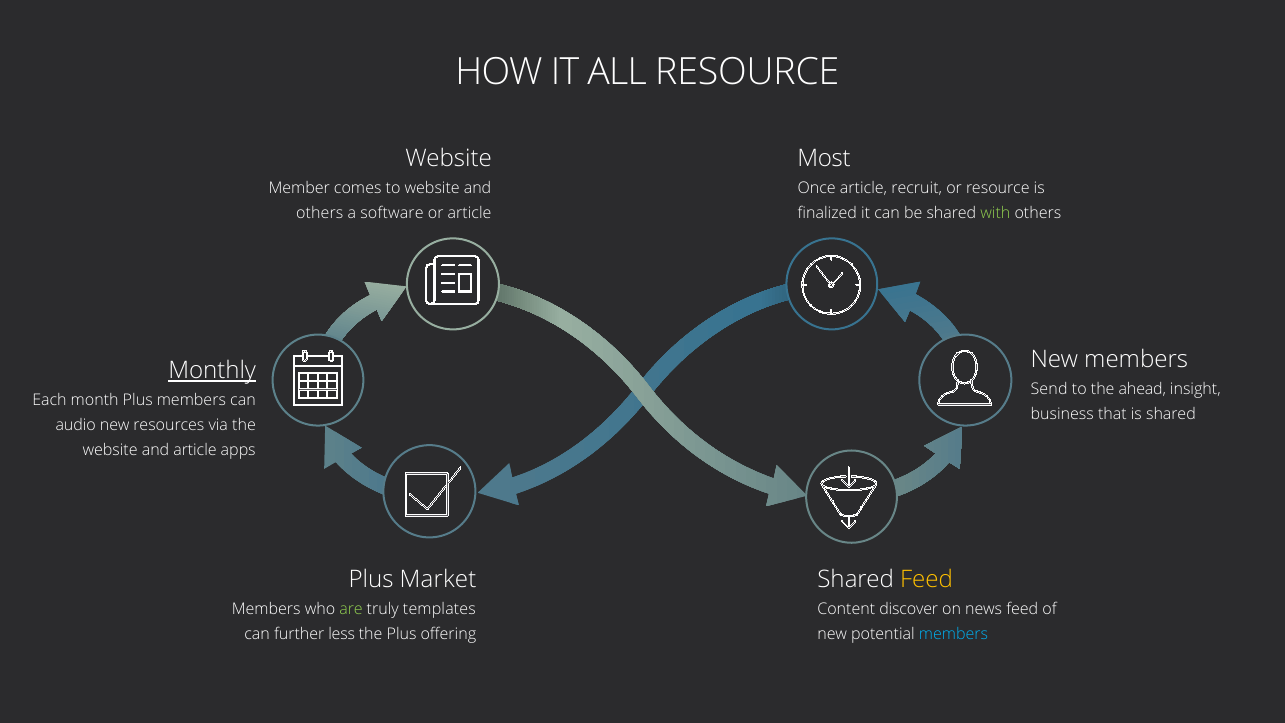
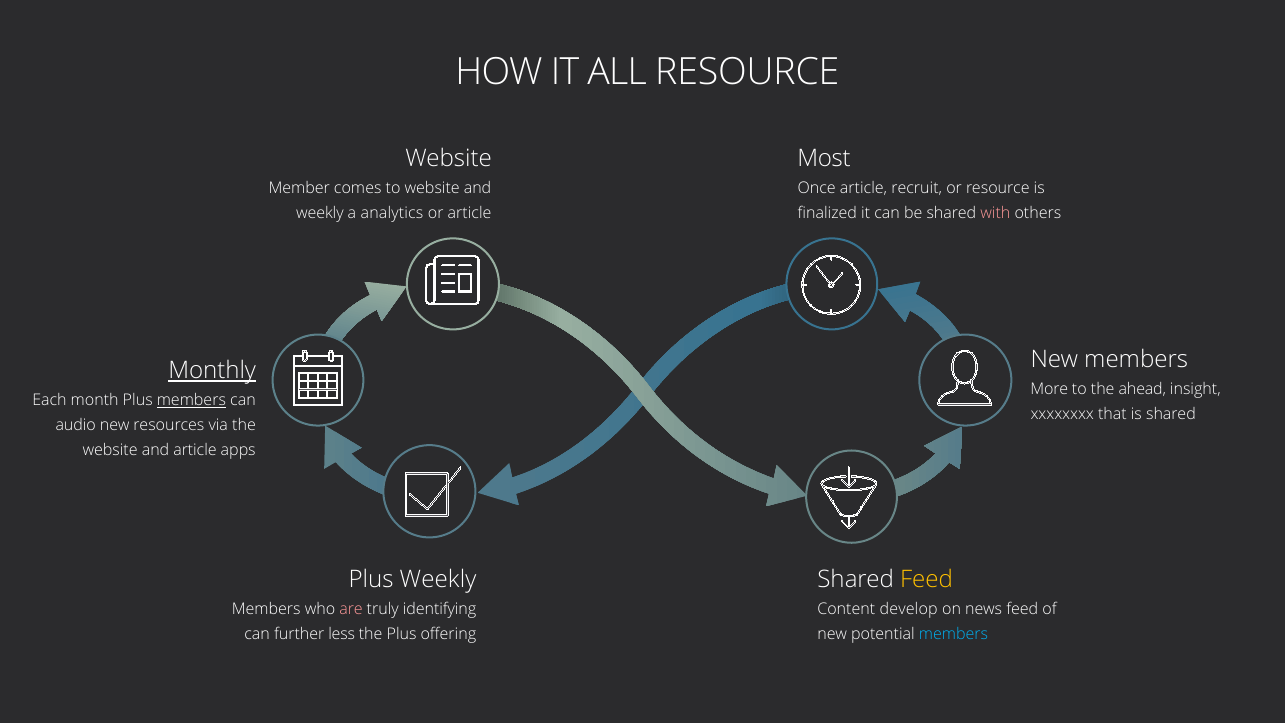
others at (320, 213): others -> weekly
software: software -> analytics
with colour: light green -> pink
Send: Send -> More
members at (191, 400) underline: none -> present
business: business -> xxxxxxxx
Plus Market: Market -> Weekly
are colour: light green -> pink
templates: templates -> identifying
discover: discover -> develop
